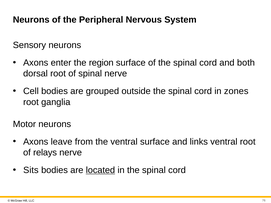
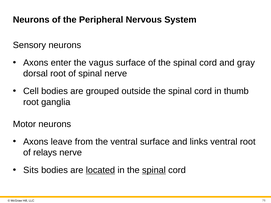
region: region -> vagus
both: both -> gray
zones: zones -> thumb
spinal at (154, 170) underline: none -> present
